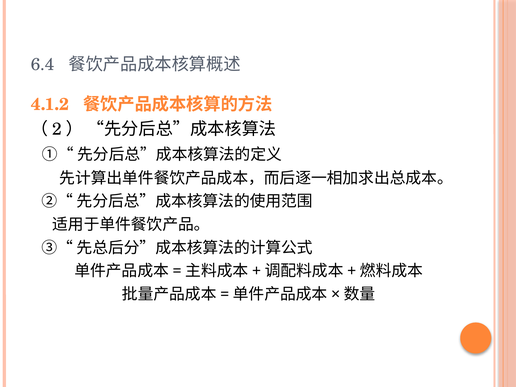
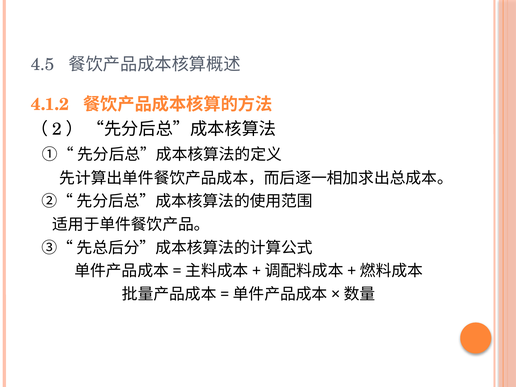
6.4: 6.4 -> 4.5
